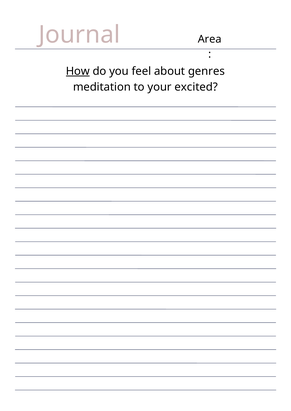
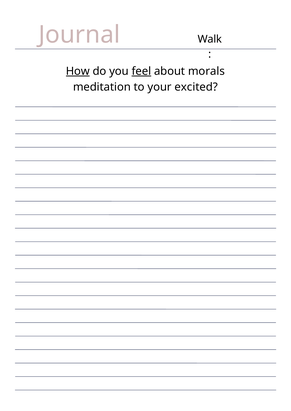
Area: Area -> Walk
feel underline: none -> present
genres: genres -> morals
